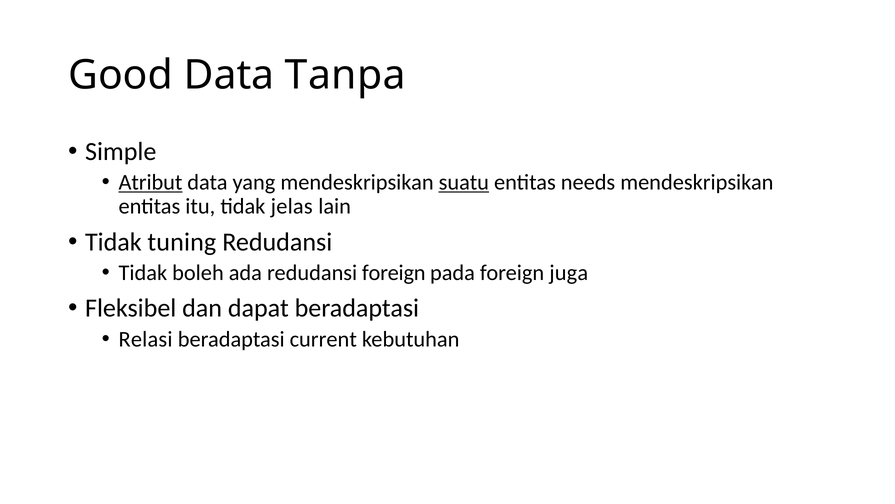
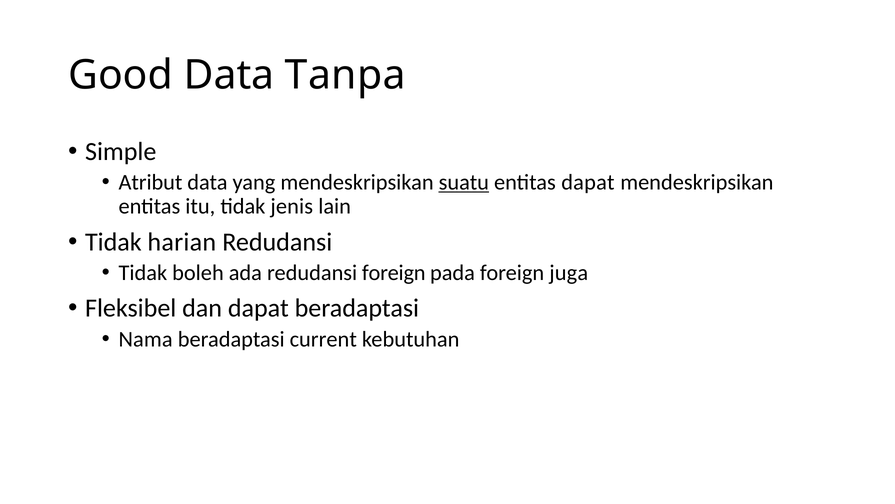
Atribut underline: present -> none
entitas needs: needs -> dapat
jelas: jelas -> jenis
tuning: tuning -> harian
Relasi: Relasi -> Nama
